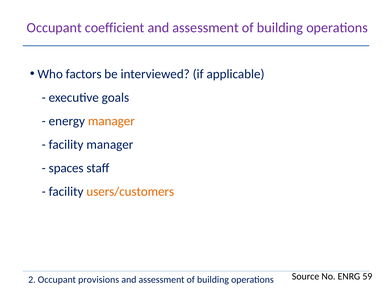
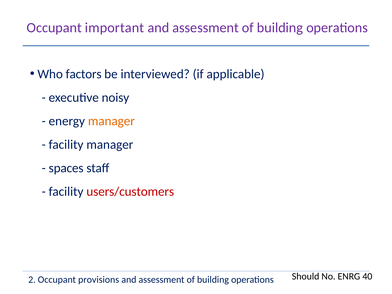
coefficient: coefficient -> important
goals: goals -> noisy
users/customers colour: orange -> red
Source: Source -> Should
59: 59 -> 40
